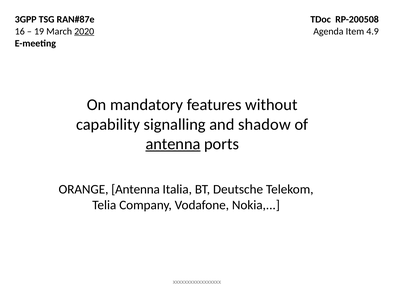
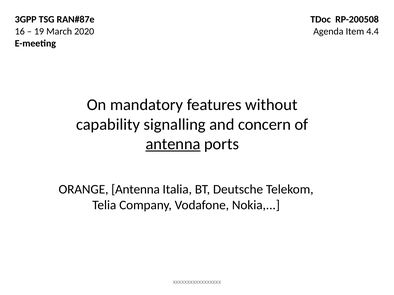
2020 underline: present -> none
4.9: 4.9 -> 4.4
shadow: shadow -> concern
